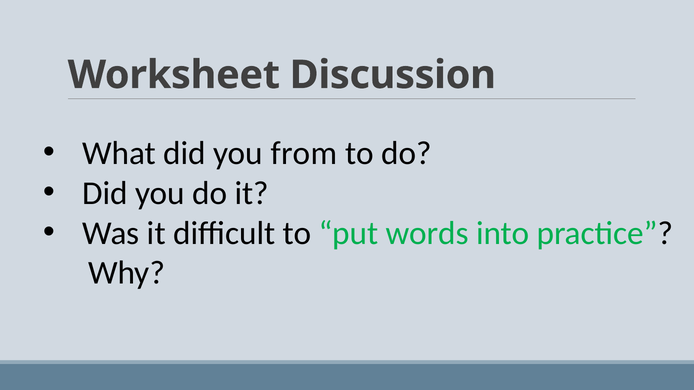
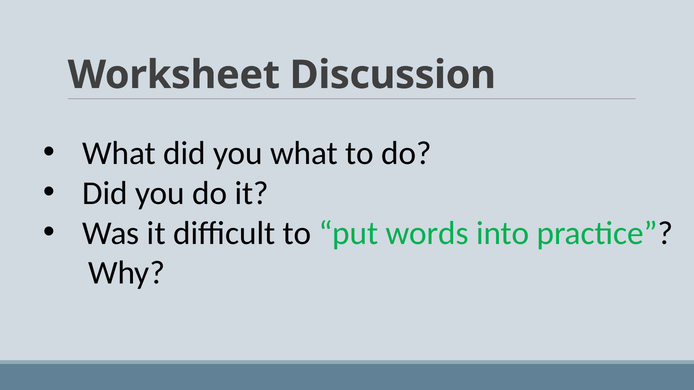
you from: from -> what
